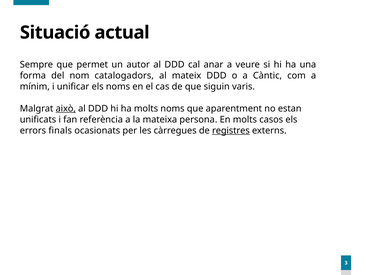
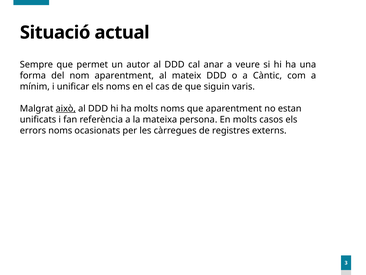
nom catalogadors: catalogadors -> aparentment
errors finals: finals -> noms
registres underline: present -> none
